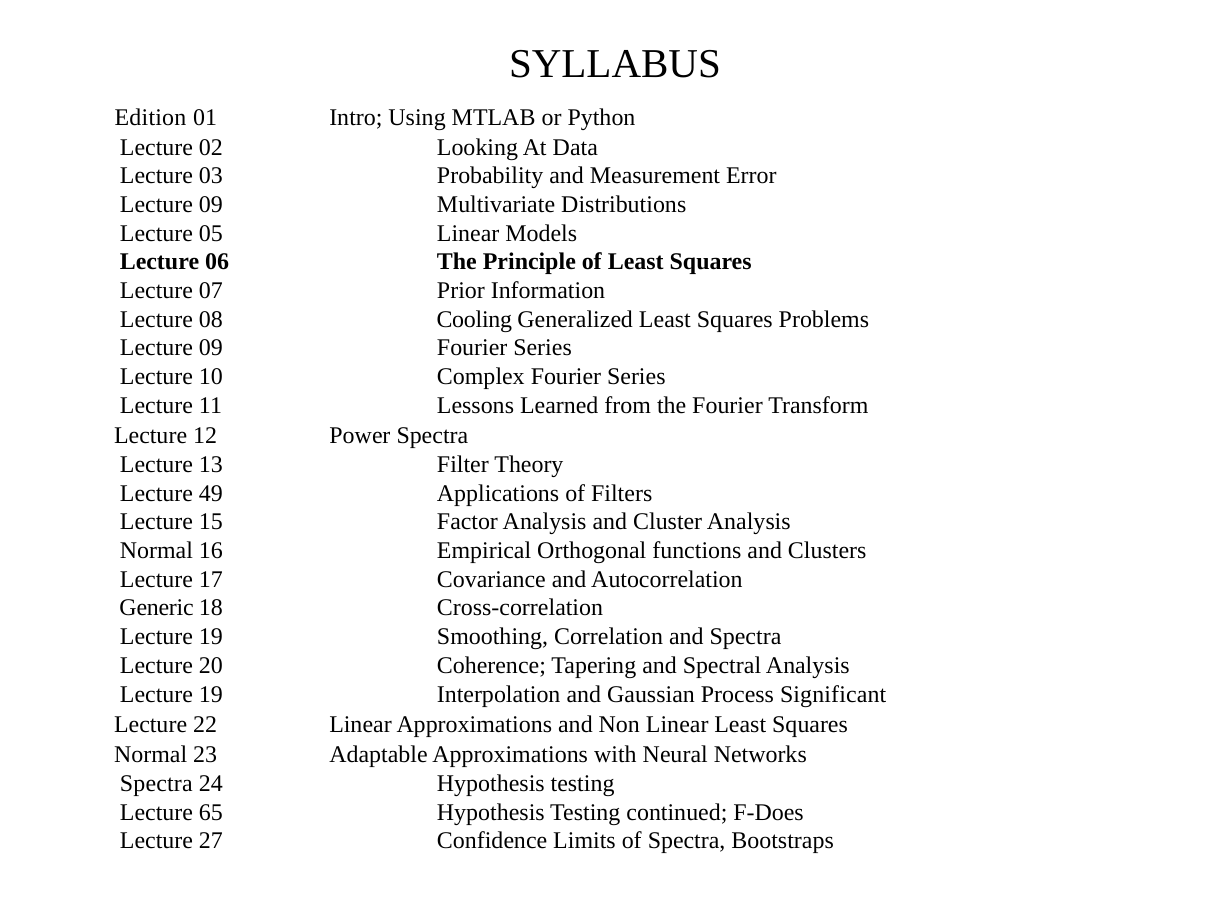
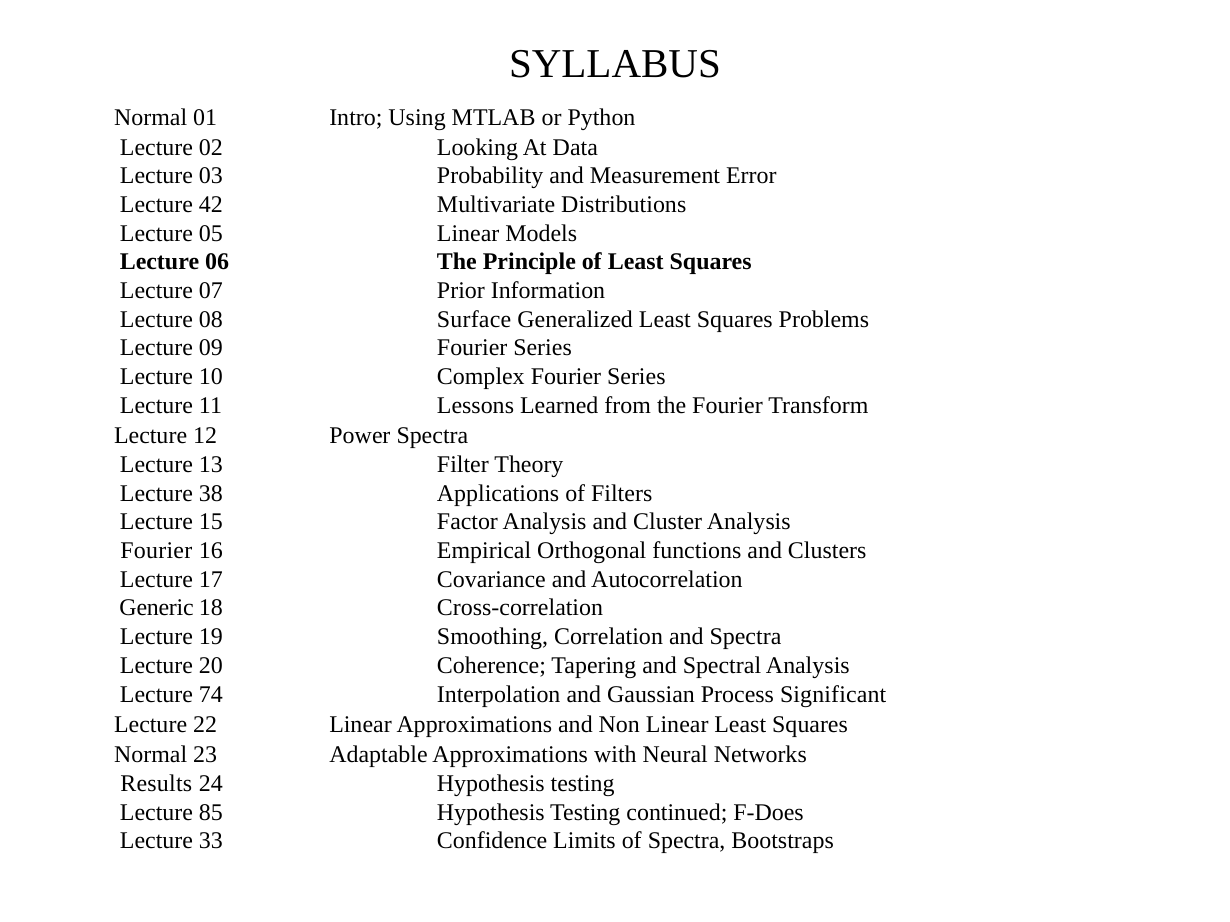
Edition at (151, 118): Edition -> Normal
09 at (211, 205): 09 -> 42
Cooling: Cooling -> Surface
49: 49 -> 38
Normal at (156, 551): Normal -> Fourier
19 at (211, 695): 19 -> 74
Spectra at (156, 784): Spectra -> Results
65: 65 -> 85
27: 27 -> 33
